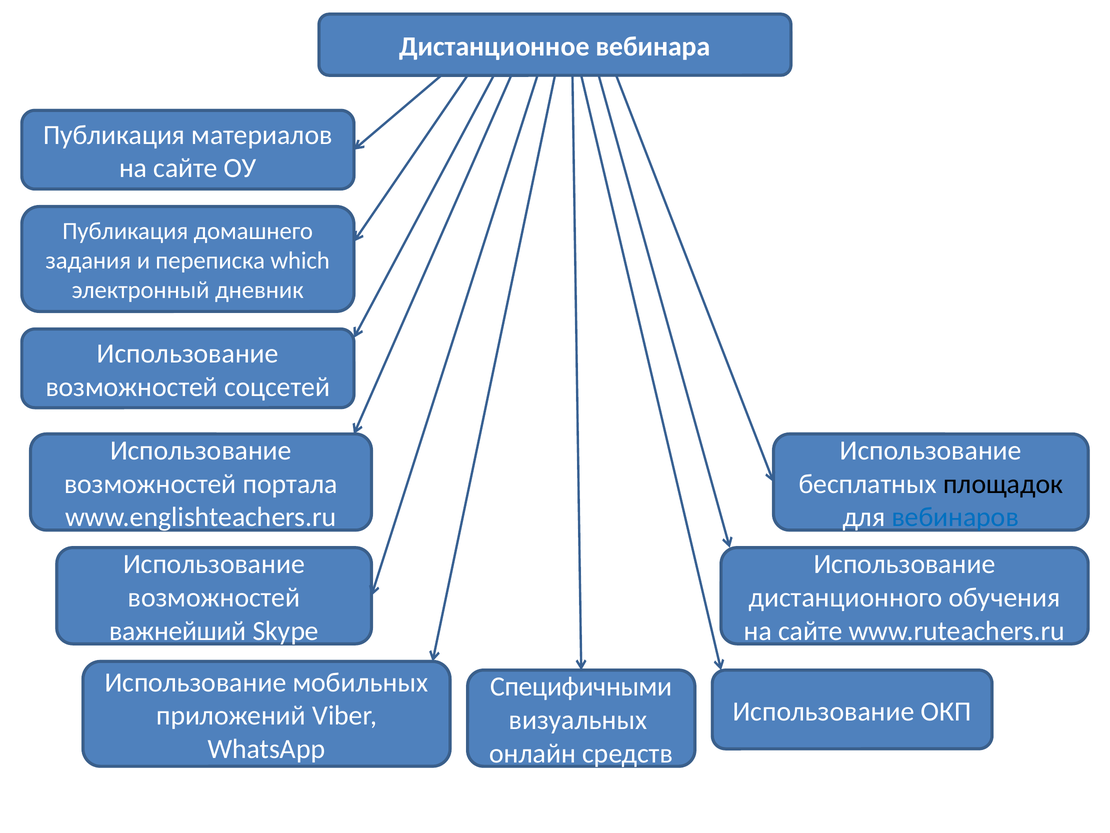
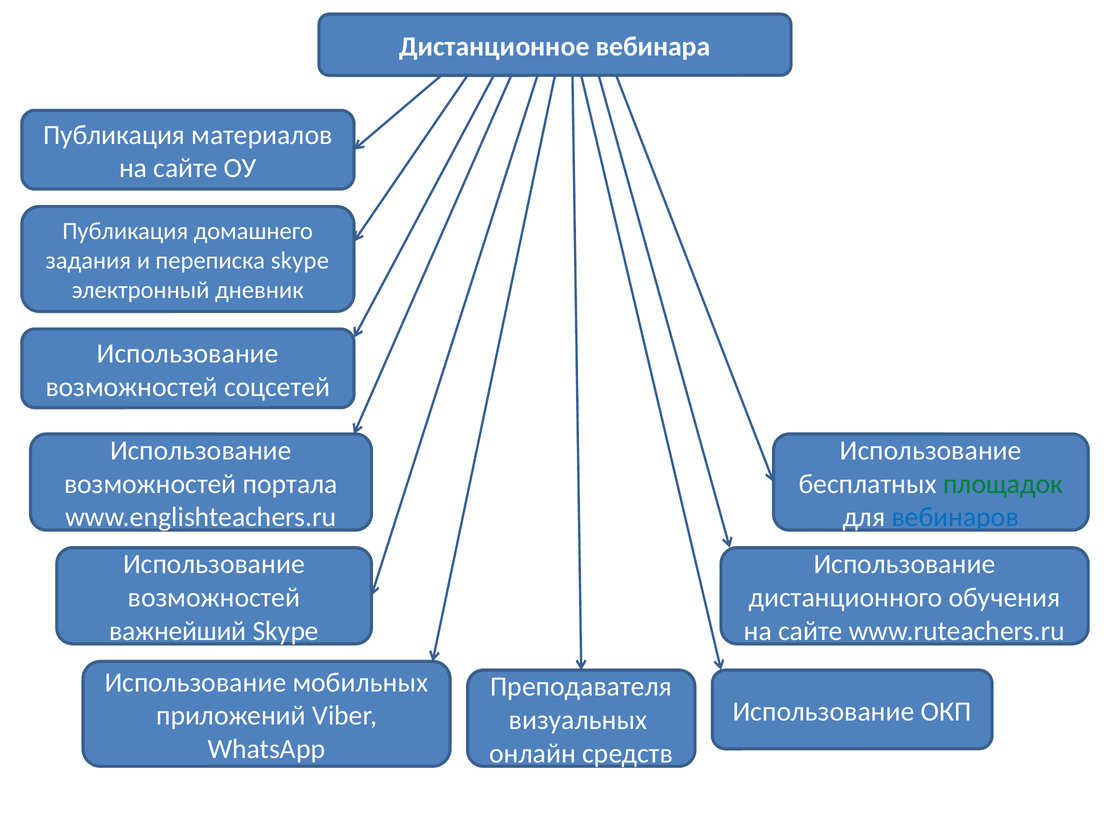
переписка which: which -> skype
площадок colour: black -> green
Специфичными: Специфичными -> Преподавателя
